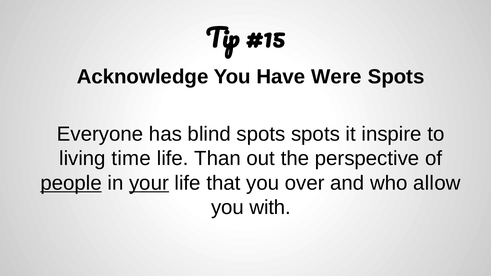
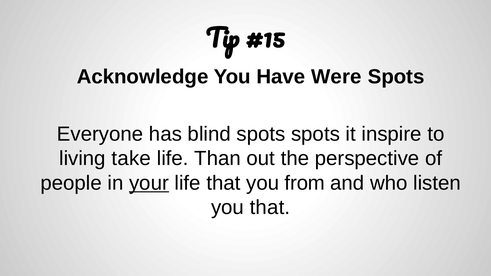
time: time -> take
people underline: present -> none
over: over -> from
allow: allow -> listen
you with: with -> that
